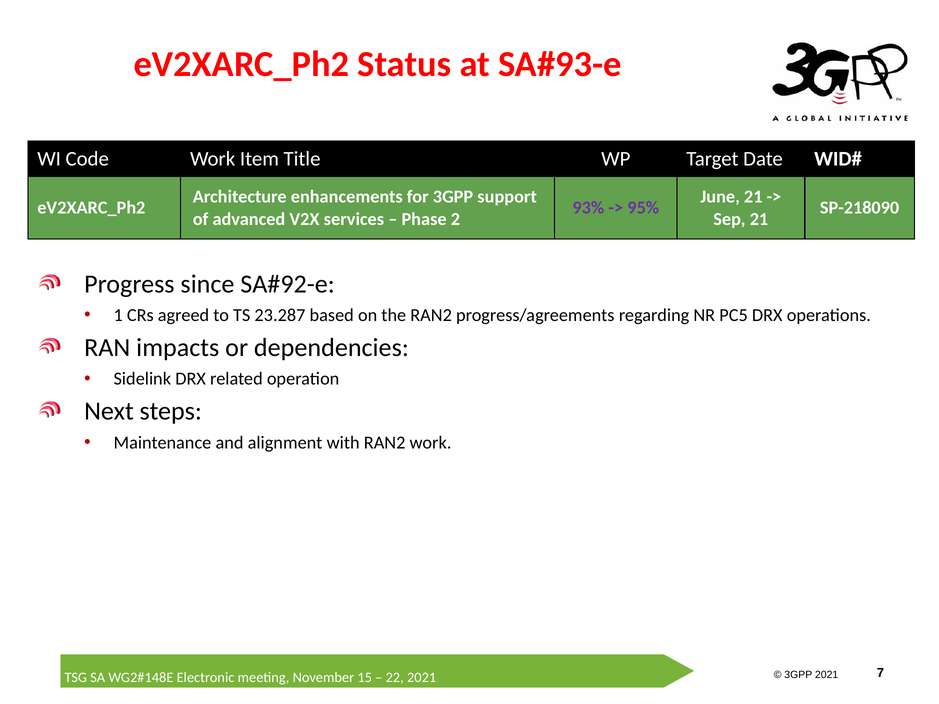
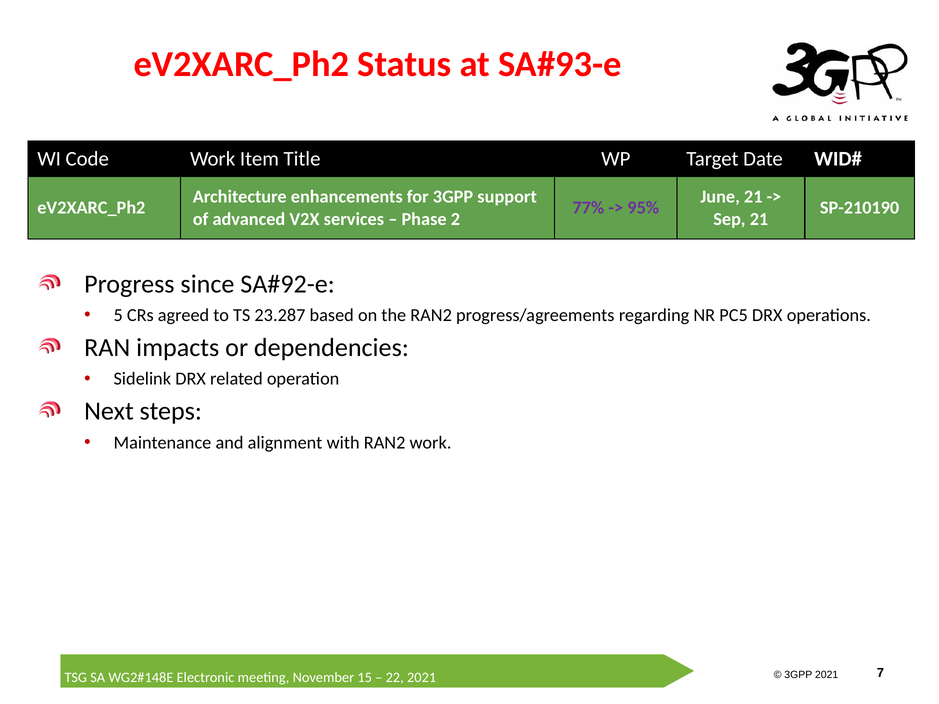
93%: 93% -> 77%
SP-218090: SP-218090 -> SP-210190
1: 1 -> 5
